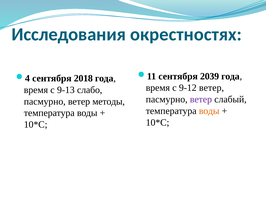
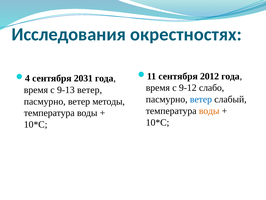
2039: 2039 -> 2012
2018: 2018 -> 2031
9-12 ветер: ветер -> слабо
9-13 слабо: слабо -> ветер
ветер at (201, 99) colour: purple -> blue
